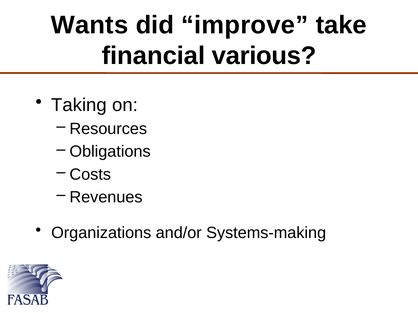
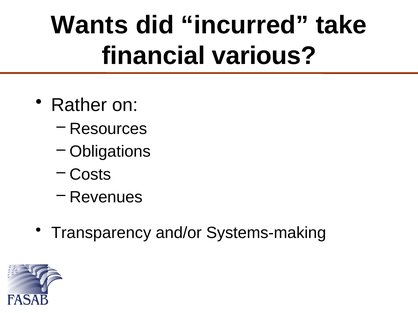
improve: improve -> incurred
Taking: Taking -> Rather
Organizations: Organizations -> Transparency
